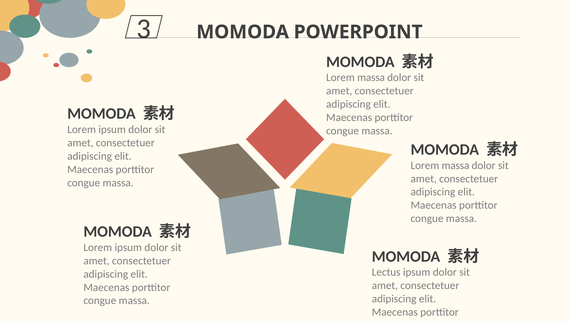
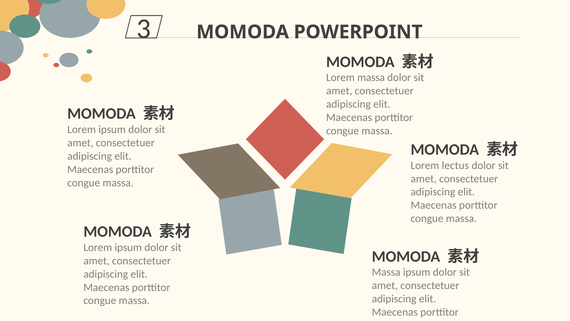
massa at (455, 165): massa -> lectus
Lectus at (386, 272): Lectus -> Massa
